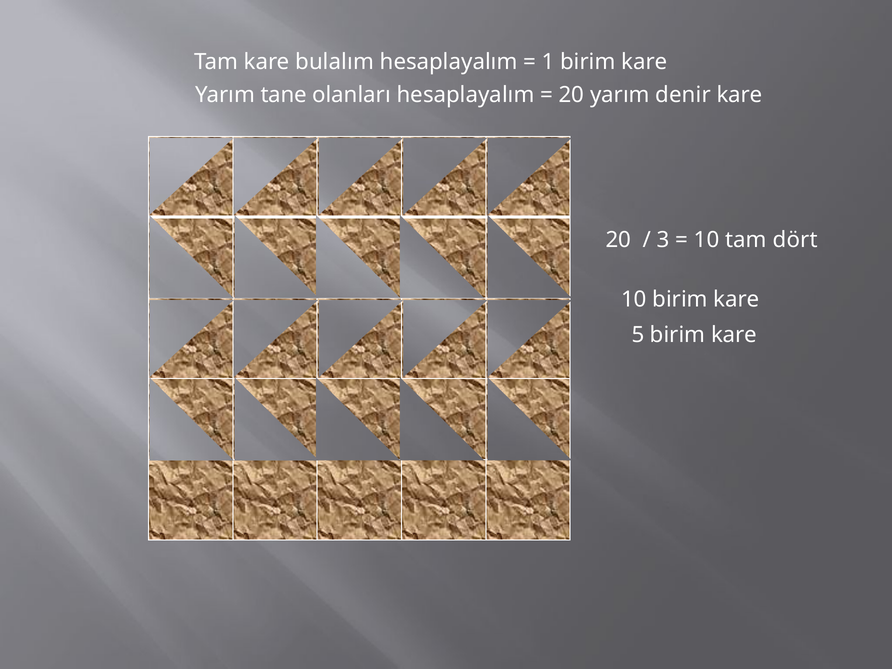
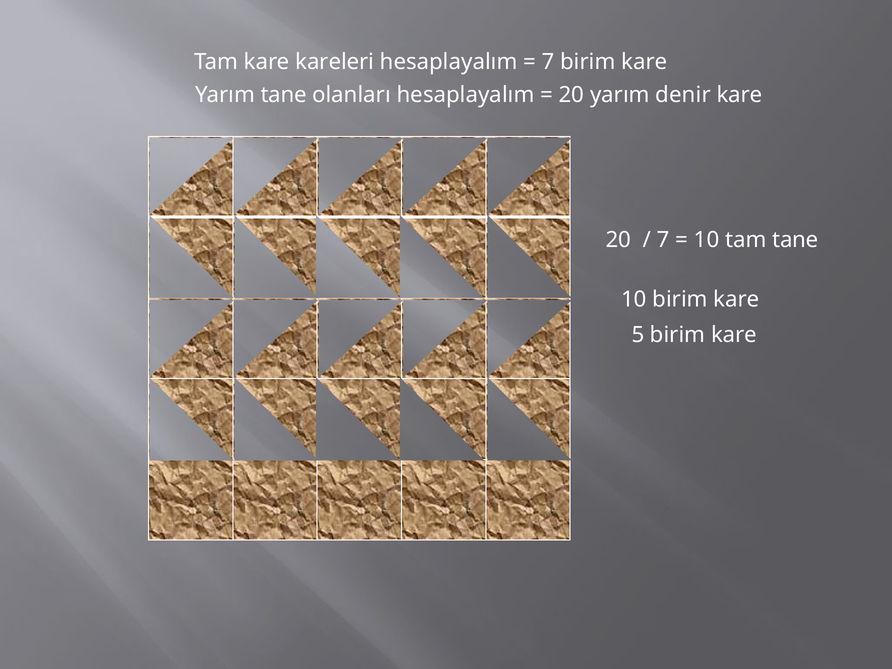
bulalım: bulalım -> kareleri
1 at (548, 62): 1 -> 7
3 at (663, 240): 3 -> 7
tam dört: dört -> tane
